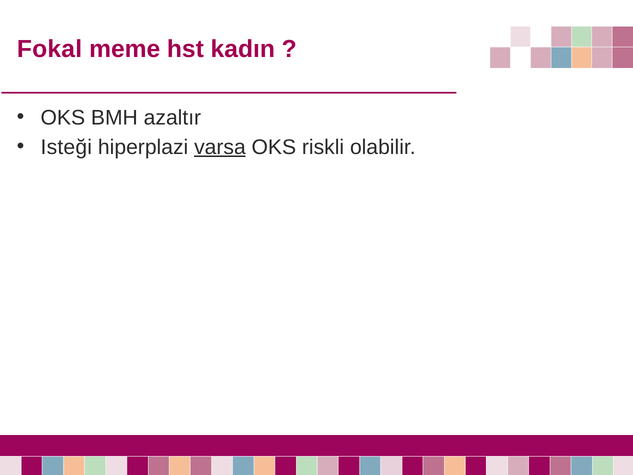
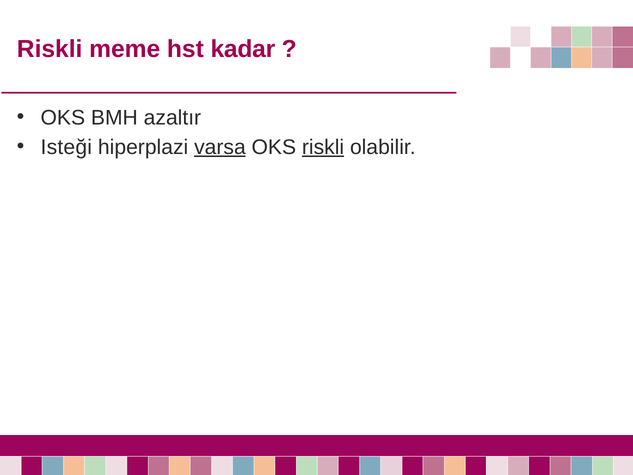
Fokal at (50, 49): Fokal -> Riskli
kadın: kadın -> kadar
riskli at (323, 147) underline: none -> present
